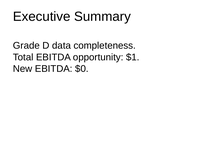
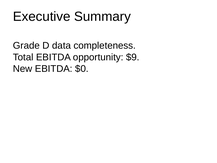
$1: $1 -> $9
